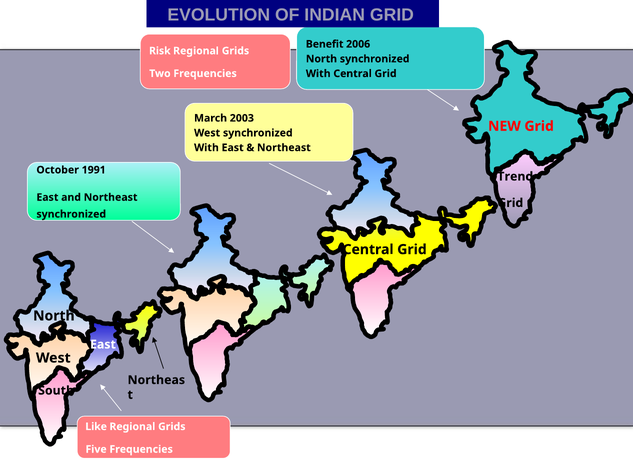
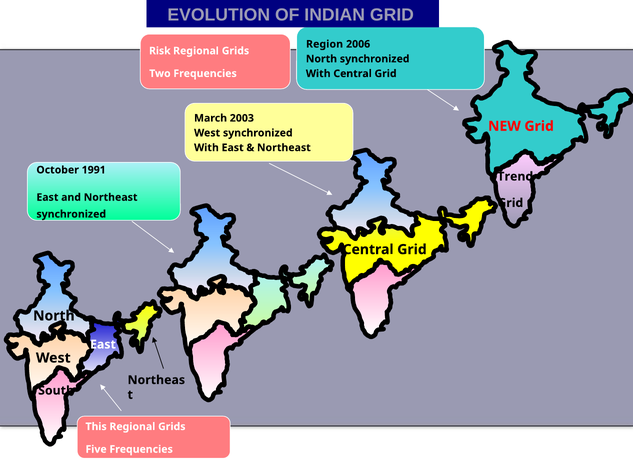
Benefit: Benefit -> Region
Like: Like -> This
